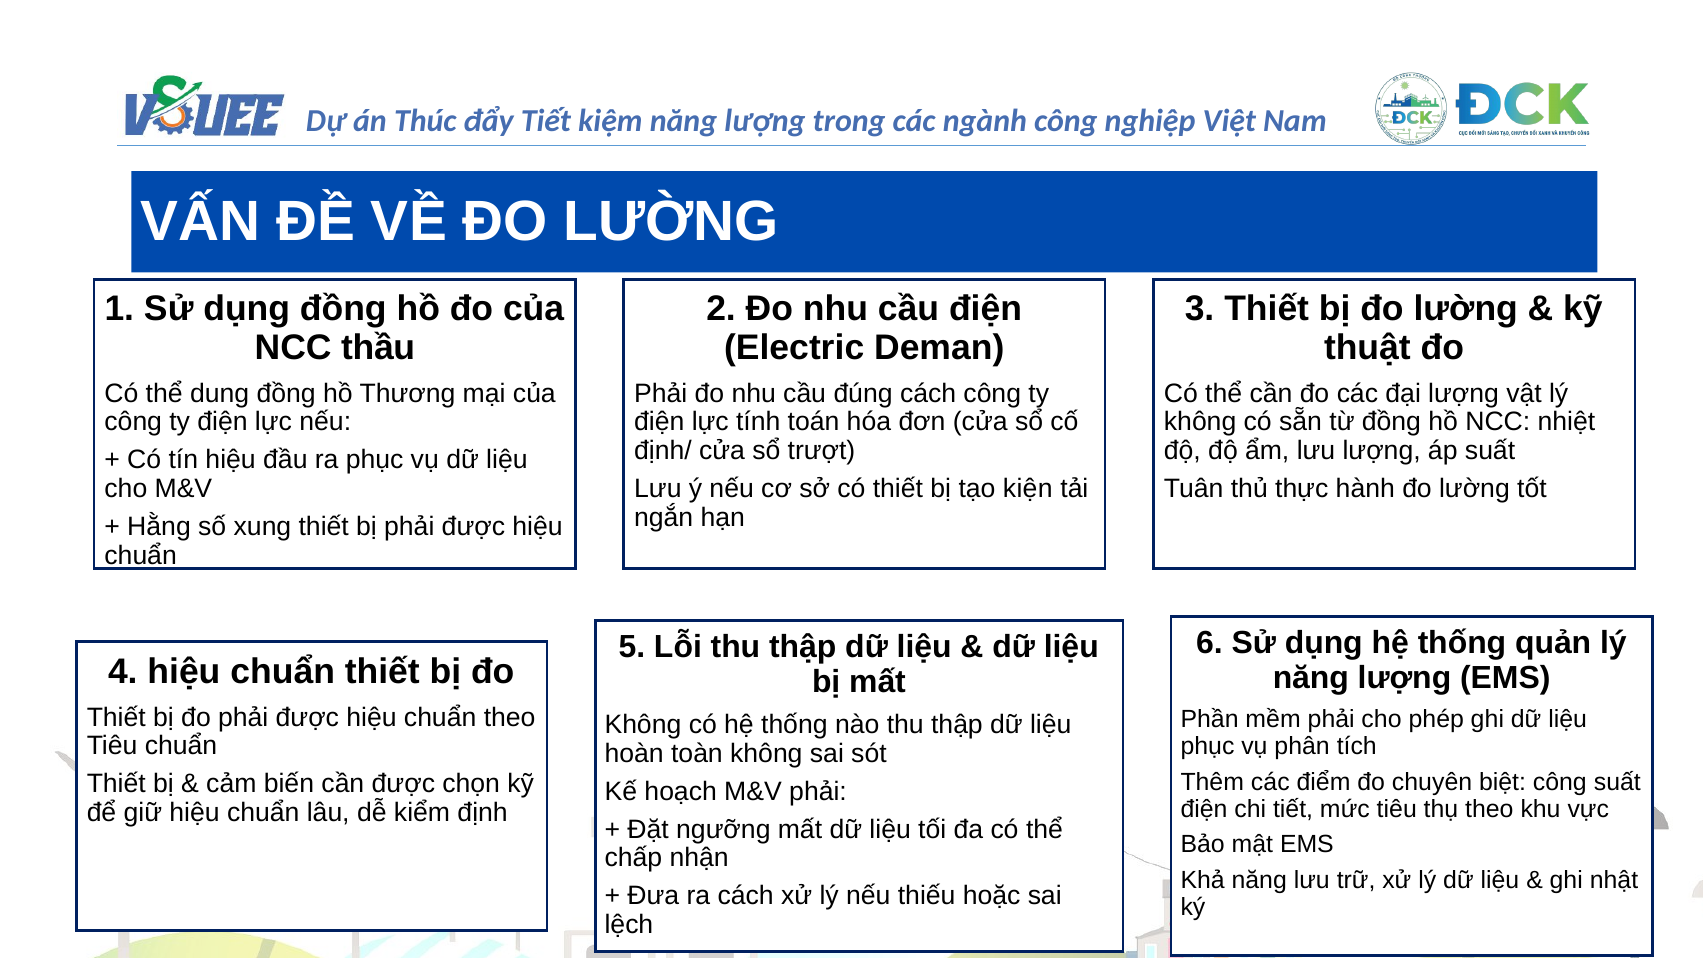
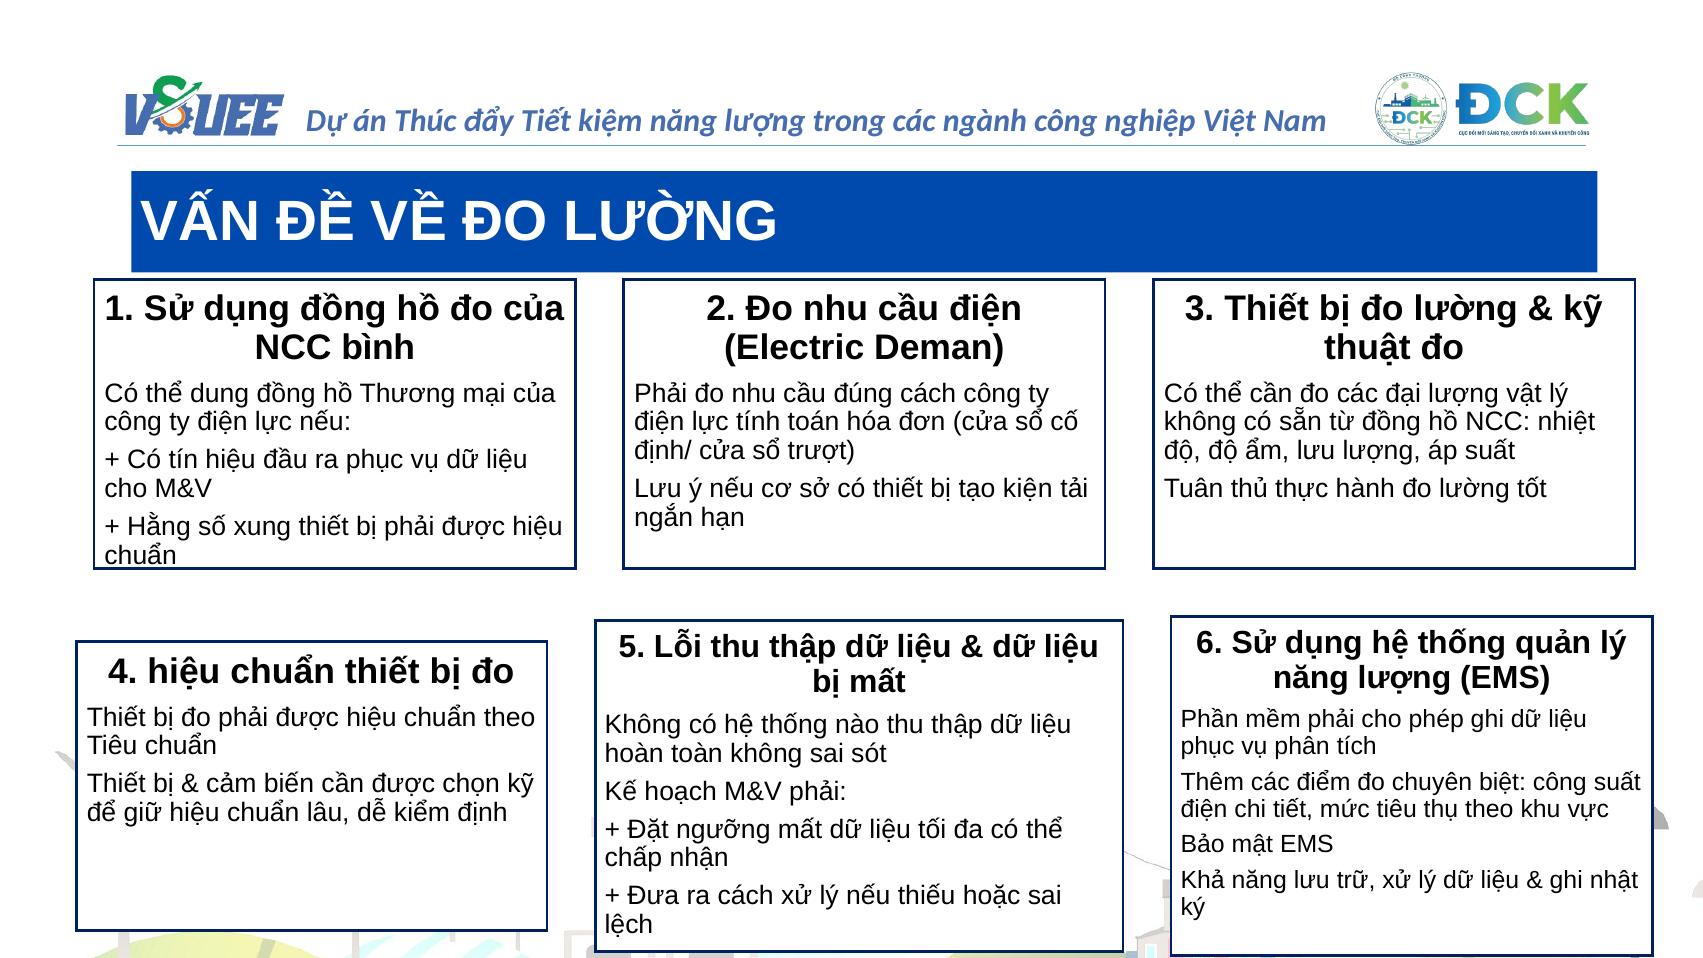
thầu: thầu -> bình
